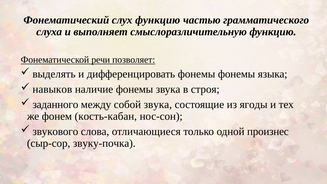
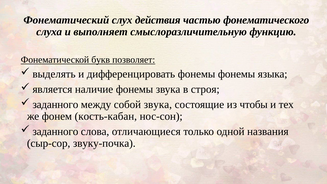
слух функцию: функцию -> действия
грамматического: грамматического -> фонематического
речи: речи -> букв
навыков: навыков -> является
ягоды: ягоды -> чтобы
звукового at (55, 131): звукового -> заданного
произнес: произнес -> названия
